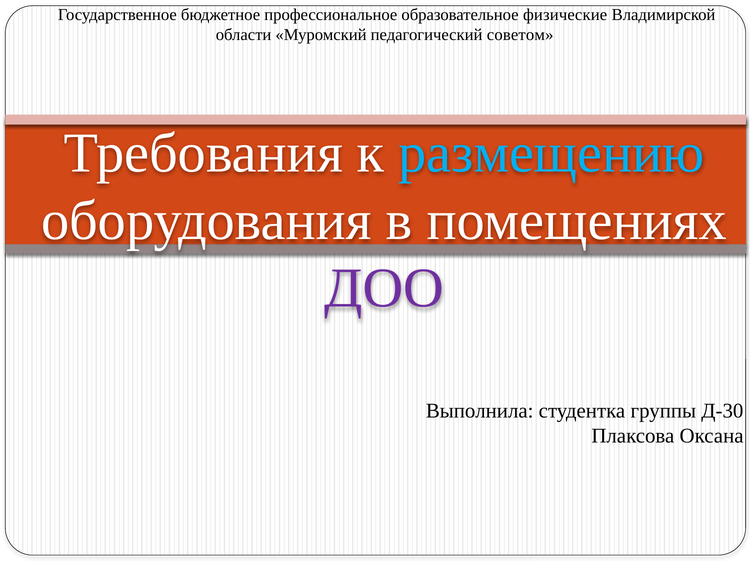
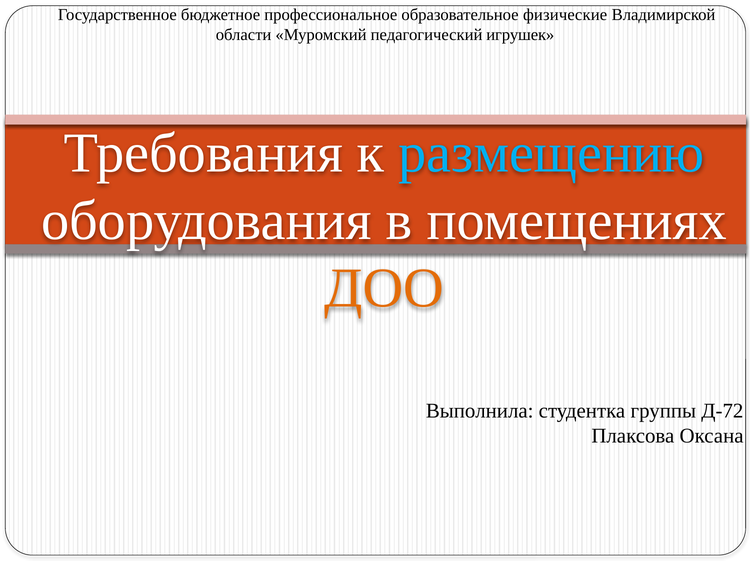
советом: советом -> игрушек
ДОО colour: purple -> orange
Д-30: Д-30 -> Д-72
